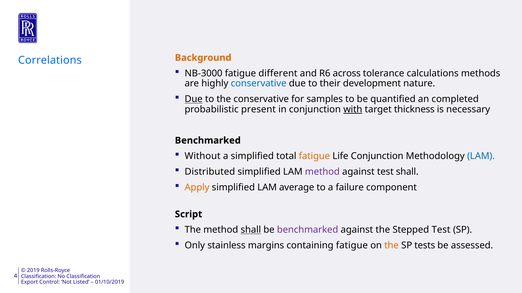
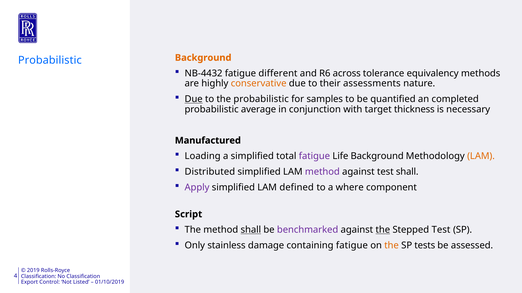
Correlations at (50, 60): Correlations -> Probabilistic
NB-3000: NB-3000 -> NB-4432
calculations: calculations -> equivalency
conservative at (259, 84) colour: blue -> orange
development: development -> assessments
the conservative: conservative -> probabilistic
present: present -> average
with underline: present -> none
Benchmarked at (208, 141): Benchmarked -> Manufactured
Without: Without -> Loading
fatigue at (314, 156) colour: orange -> purple
Life Conjunction: Conjunction -> Background
LAM at (481, 156) colour: blue -> orange
Apply colour: orange -> purple
average: average -> defined
failure: failure -> where
the at (383, 230) underline: none -> present
margins: margins -> damage
